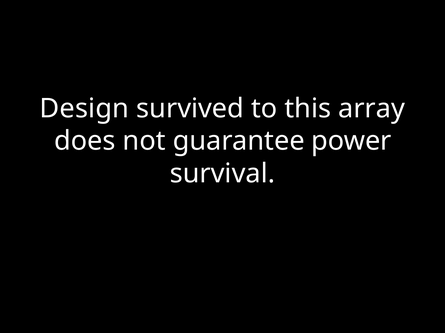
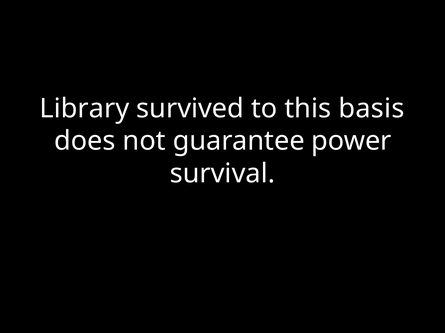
Design: Design -> Library
array: array -> basis
